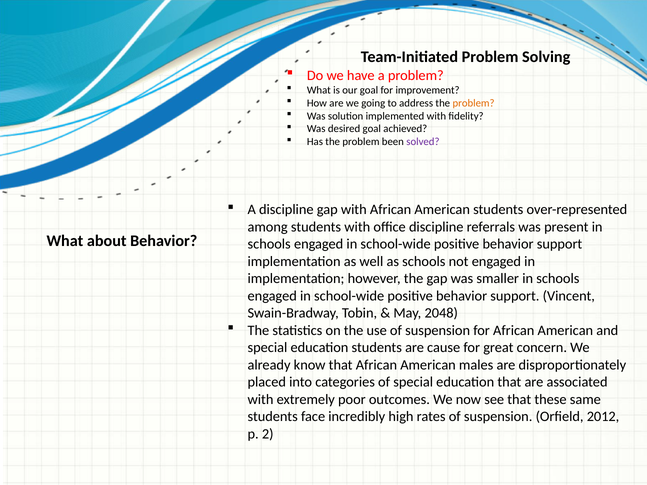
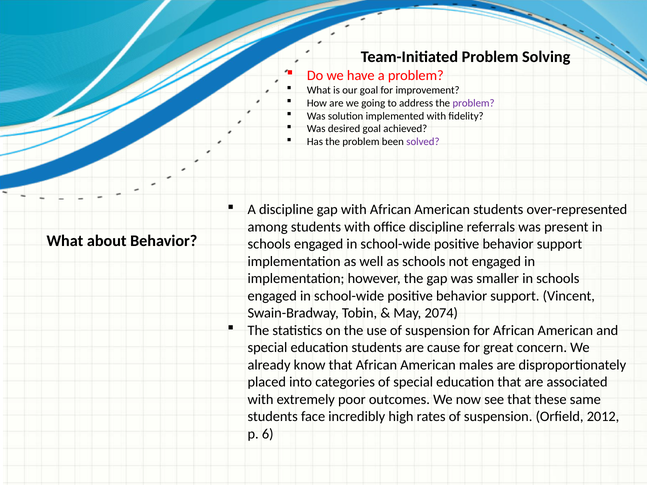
problem at (474, 103) colour: orange -> purple
2048: 2048 -> 2074
2: 2 -> 6
